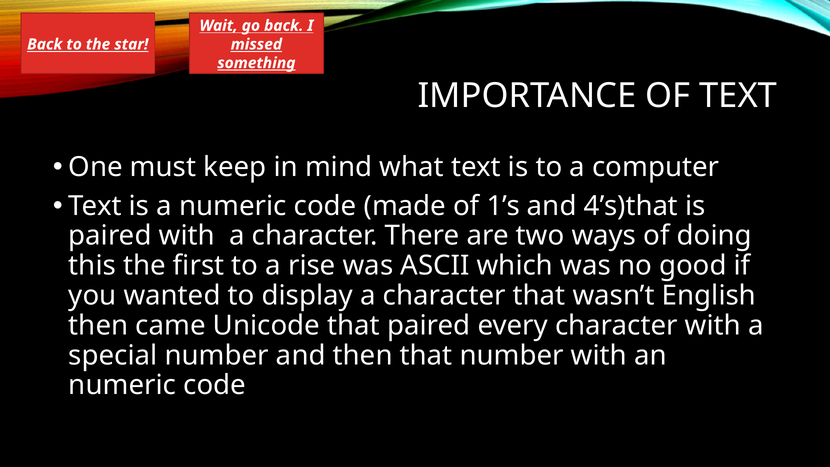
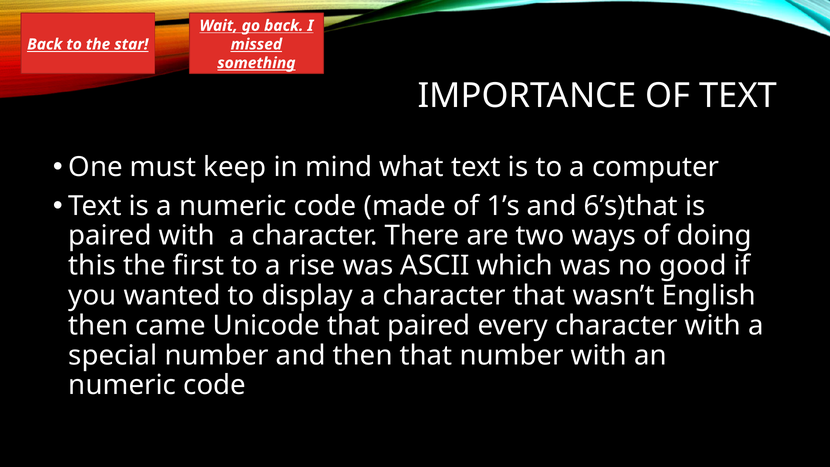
4’s)that: 4’s)that -> 6’s)that
